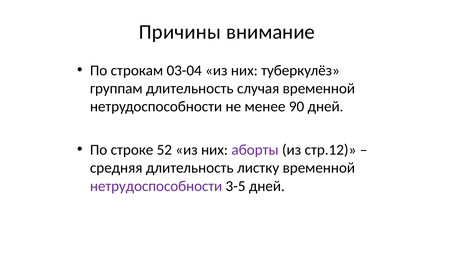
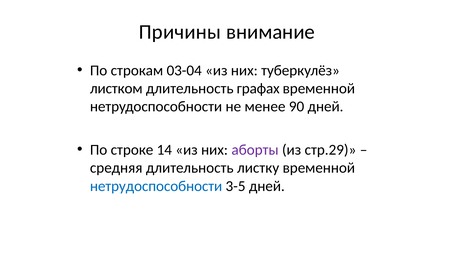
группам: группам -> листком
случая: случая -> графах
52: 52 -> 14
стр.12: стр.12 -> стр.29
нетрудоспособности at (156, 186) colour: purple -> blue
